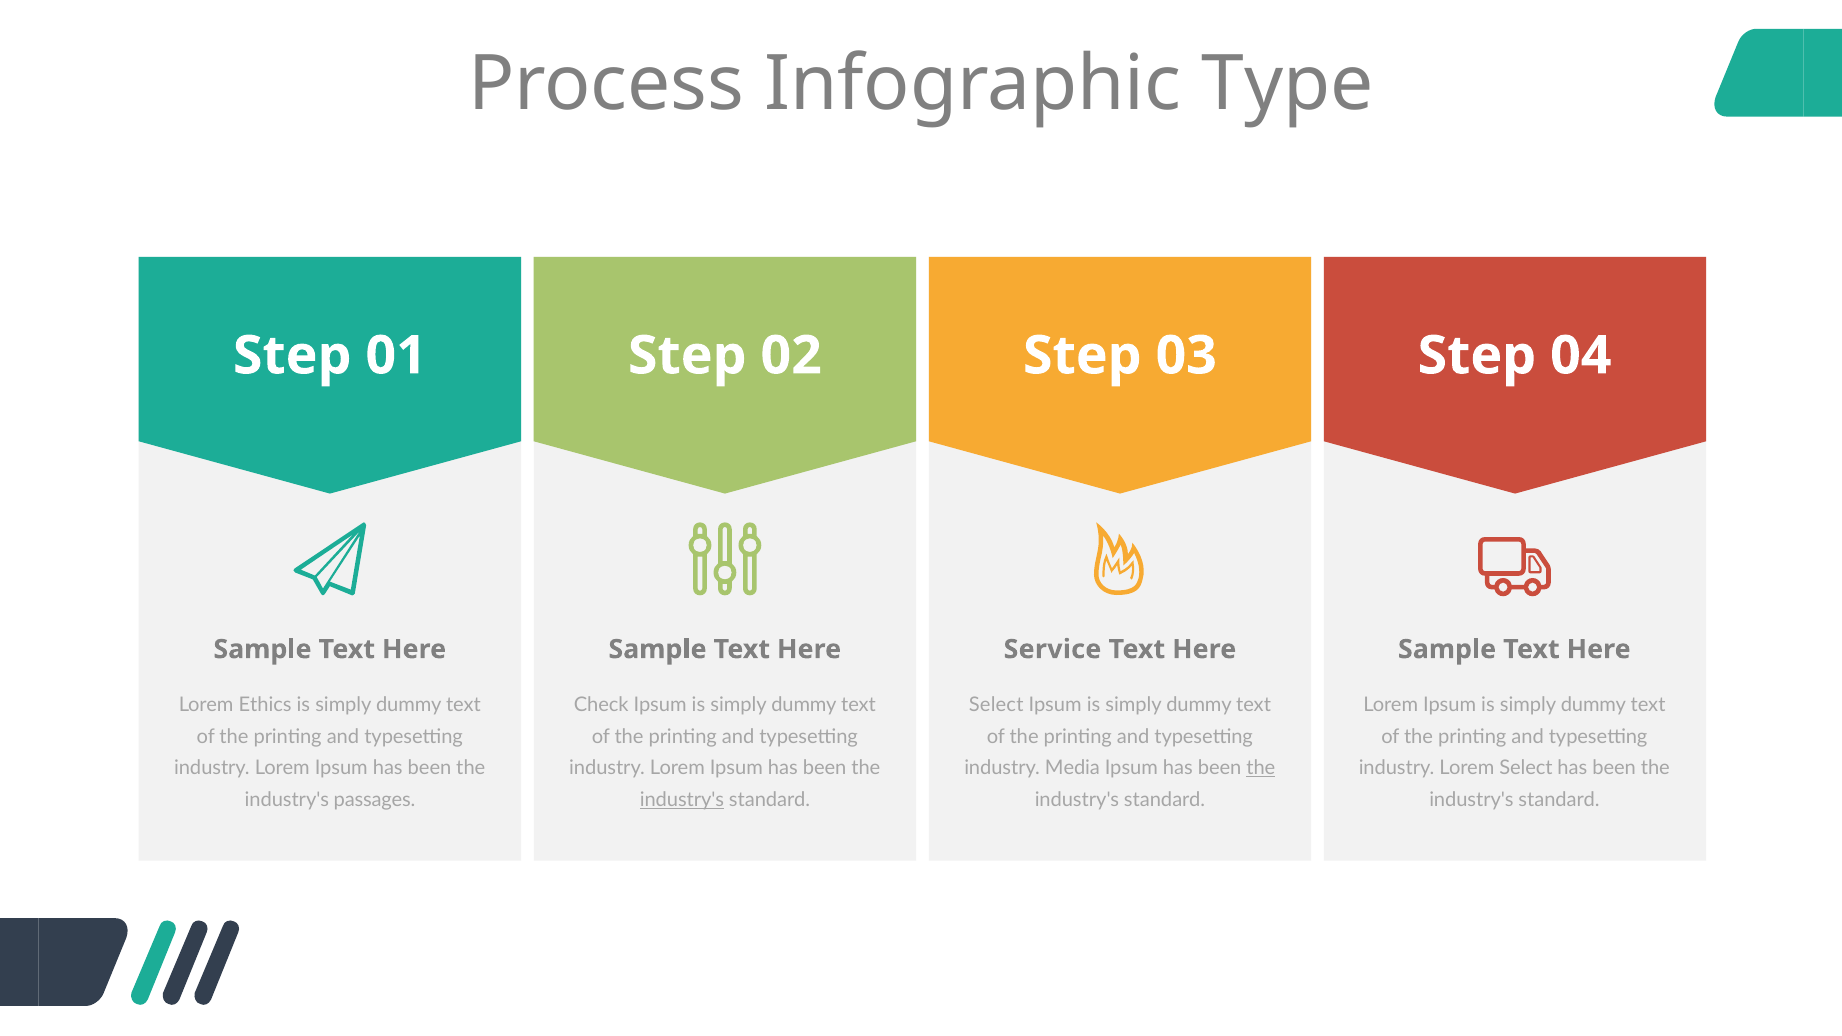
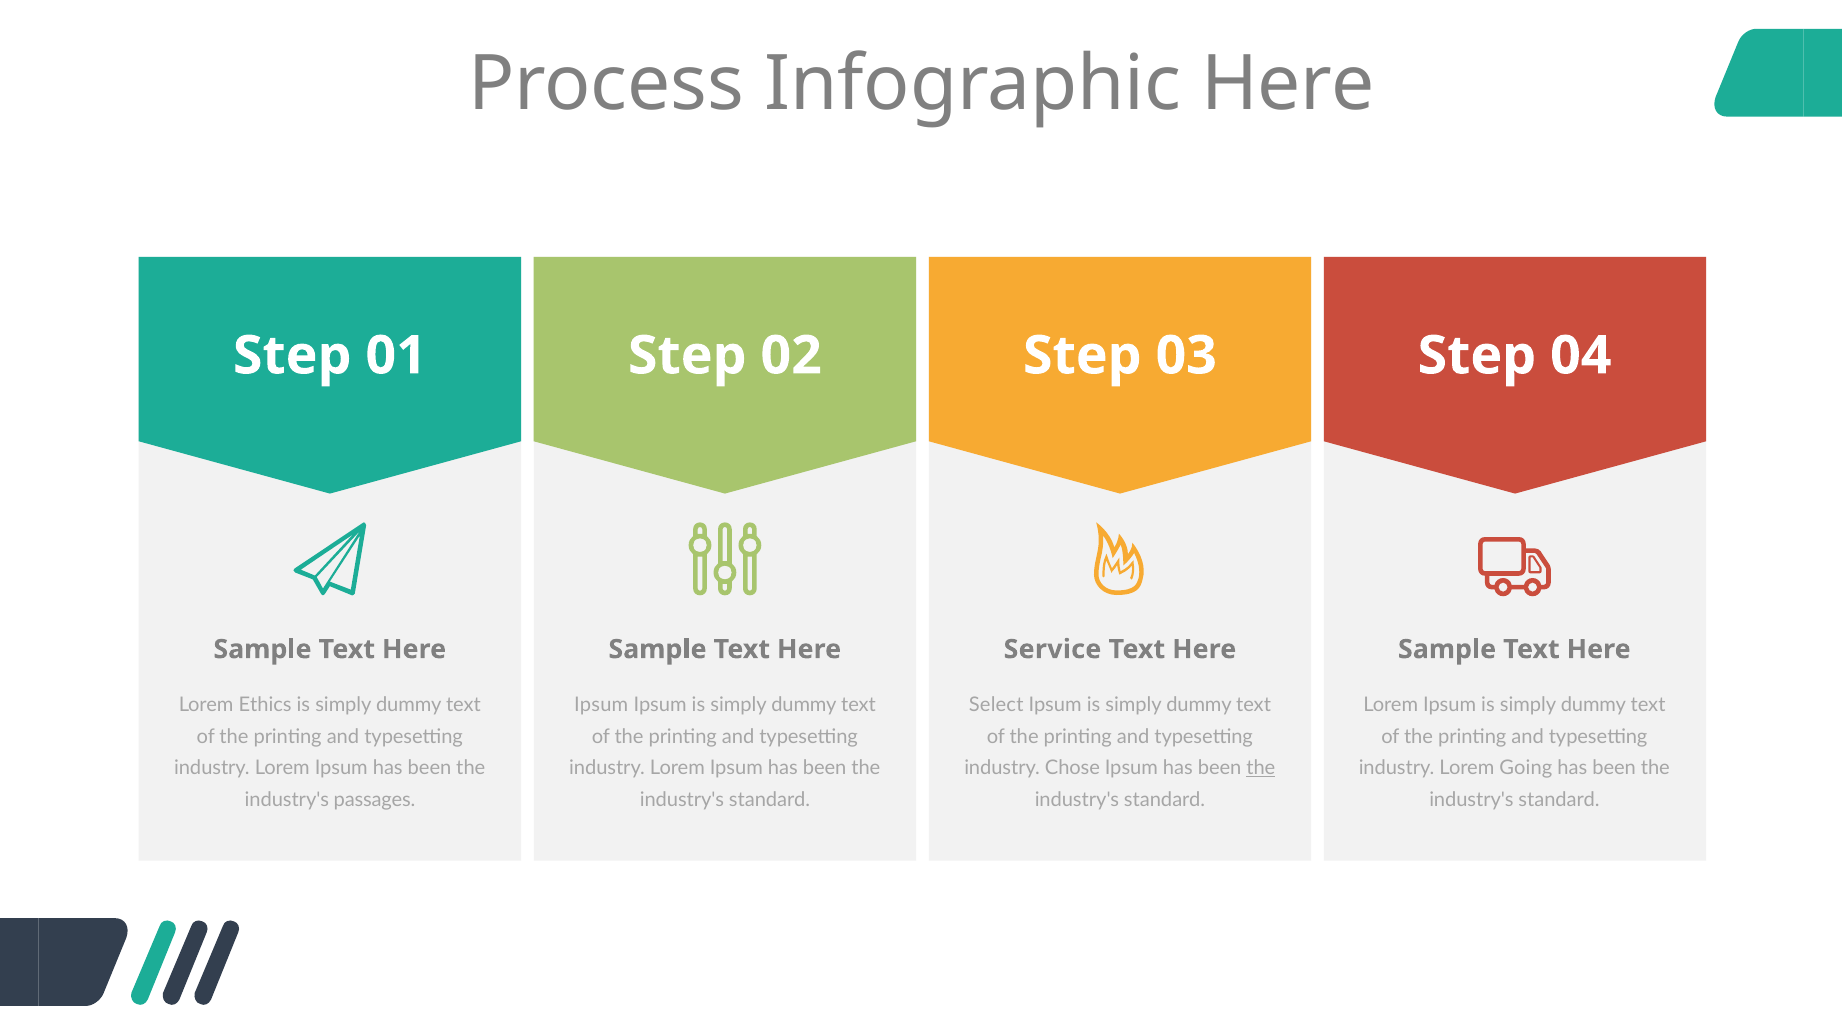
Infographic Type: Type -> Here
Check at (601, 705): Check -> Ipsum
Media: Media -> Chose
Lorem Select: Select -> Going
industry's at (682, 800) underline: present -> none
